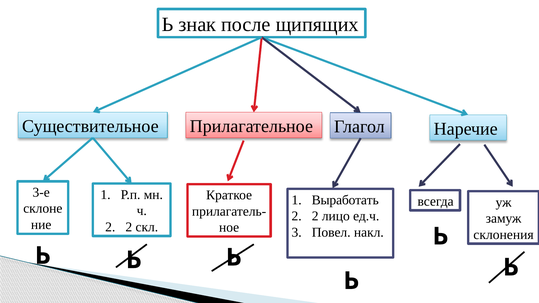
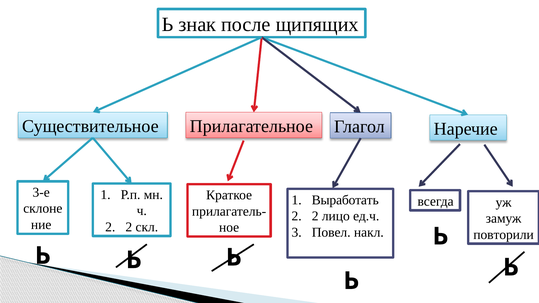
склонения: склонения -> повторили
